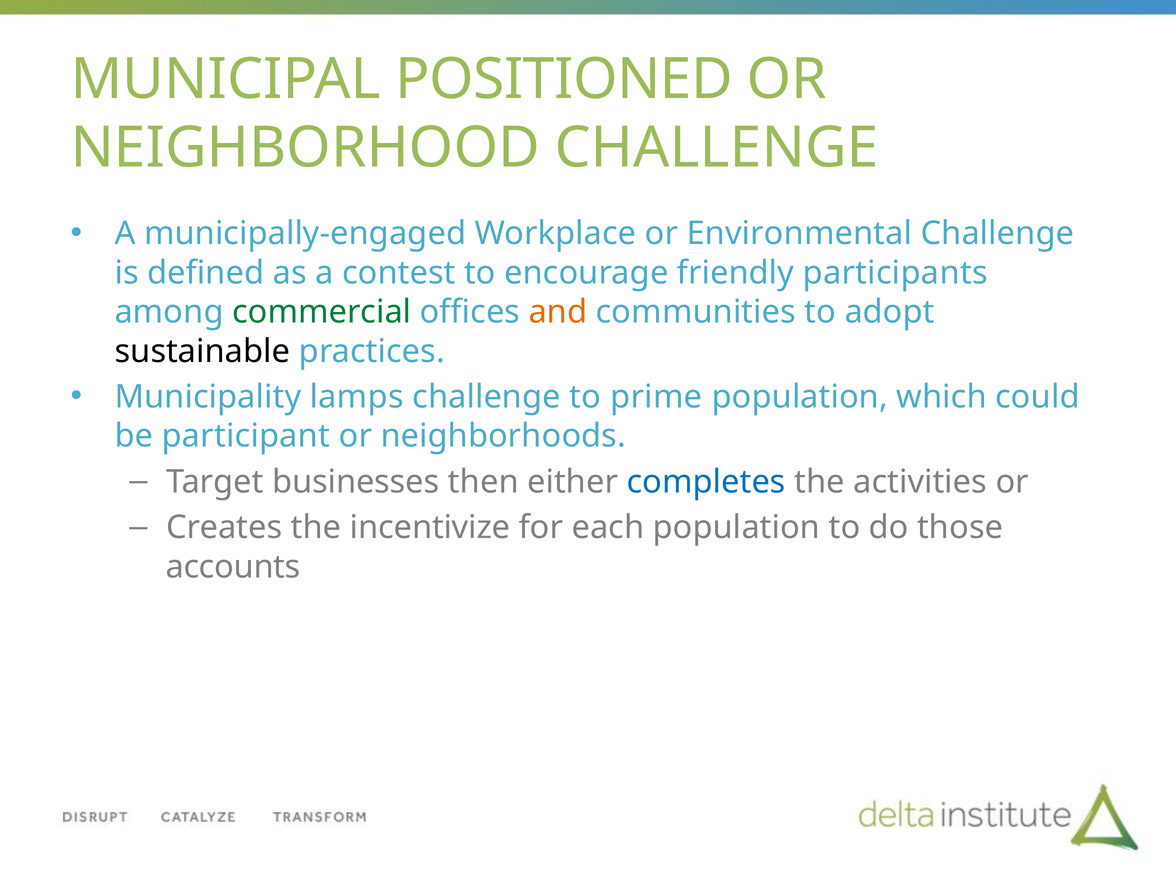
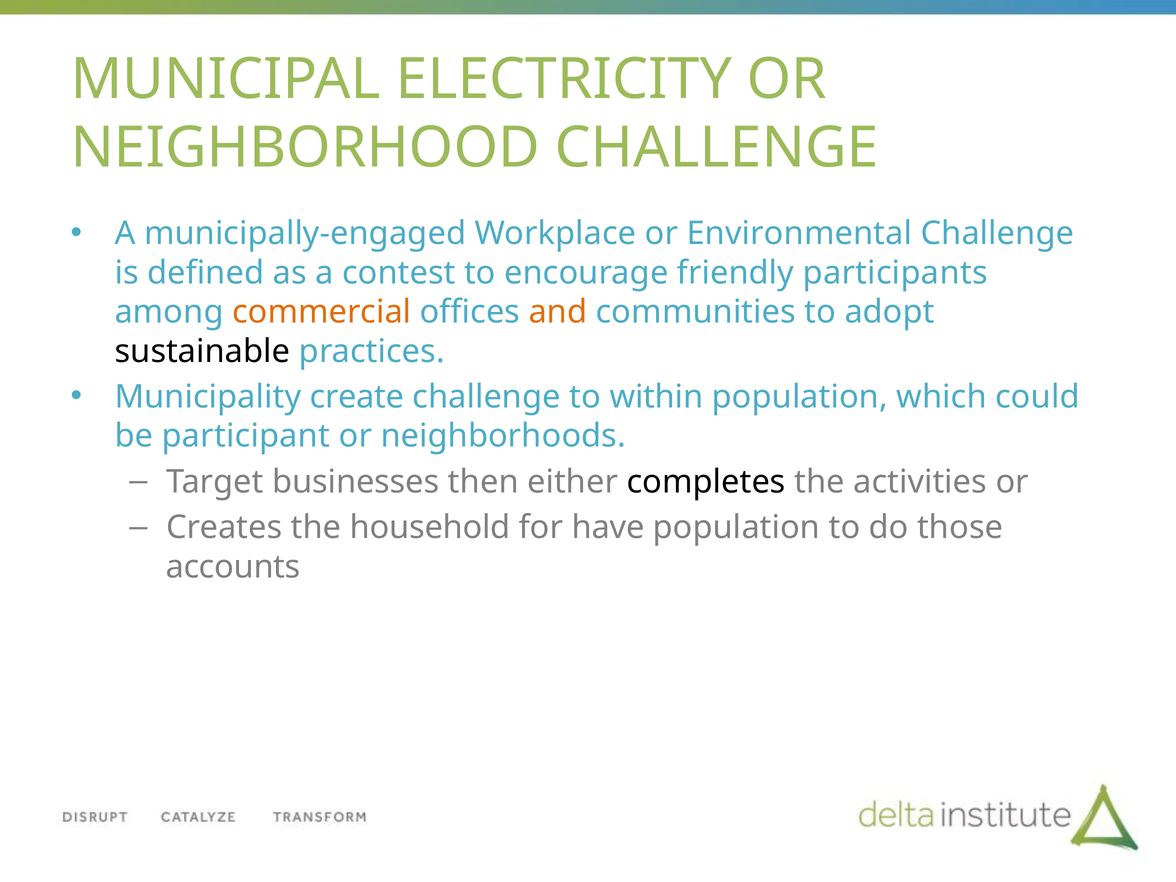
POSITIONED: POSITIONED -> ELECTRICITY
commercial colour: green -> orange
lamps: lamps -> create
prime: prime -> within
completes colour: blue -> black
incentivize: incentivize -> household
each: each -> have
